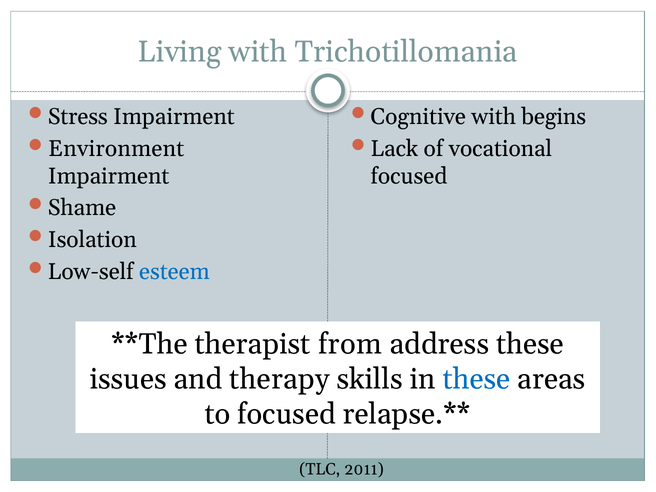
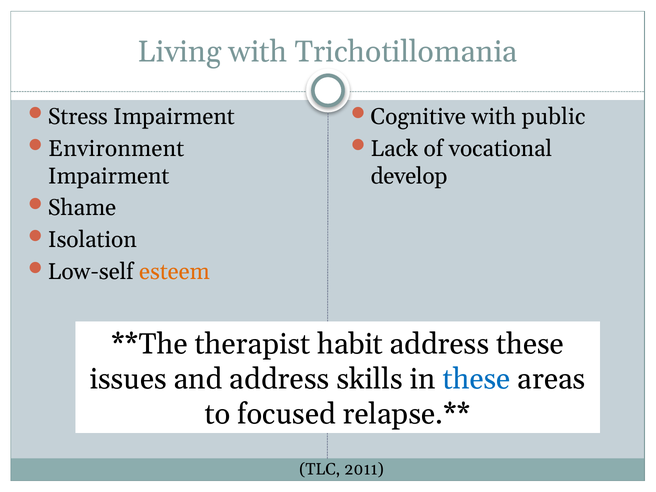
begins: begins -> public
focused at (409, 176): focused -> develop
esteem colour: blue -> orange
from: from -> habit
and therapy: therapy -> address
